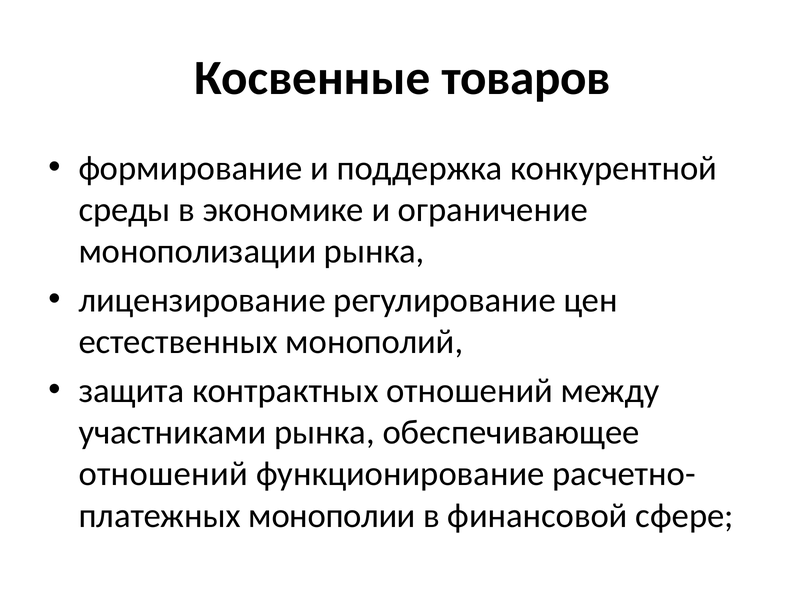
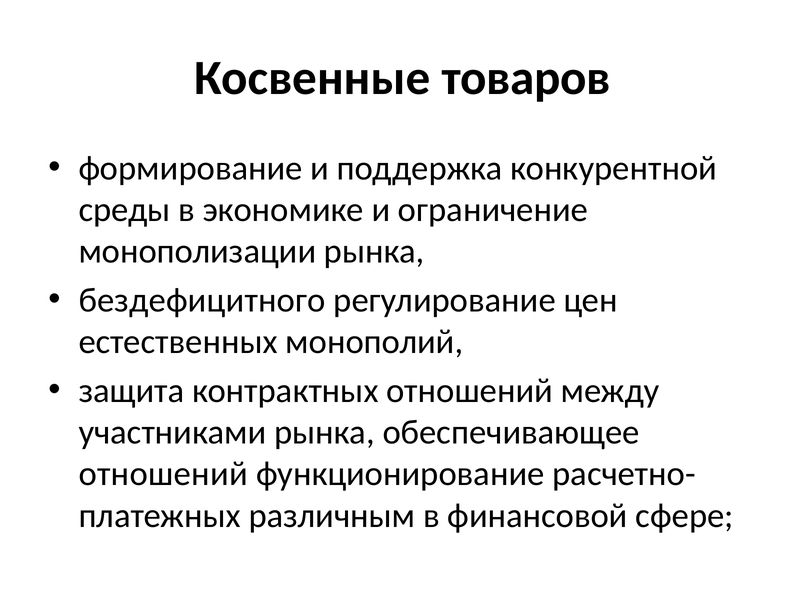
лицензирование: лицензирование -> бездефицитного
монополии: монополии -> различным
